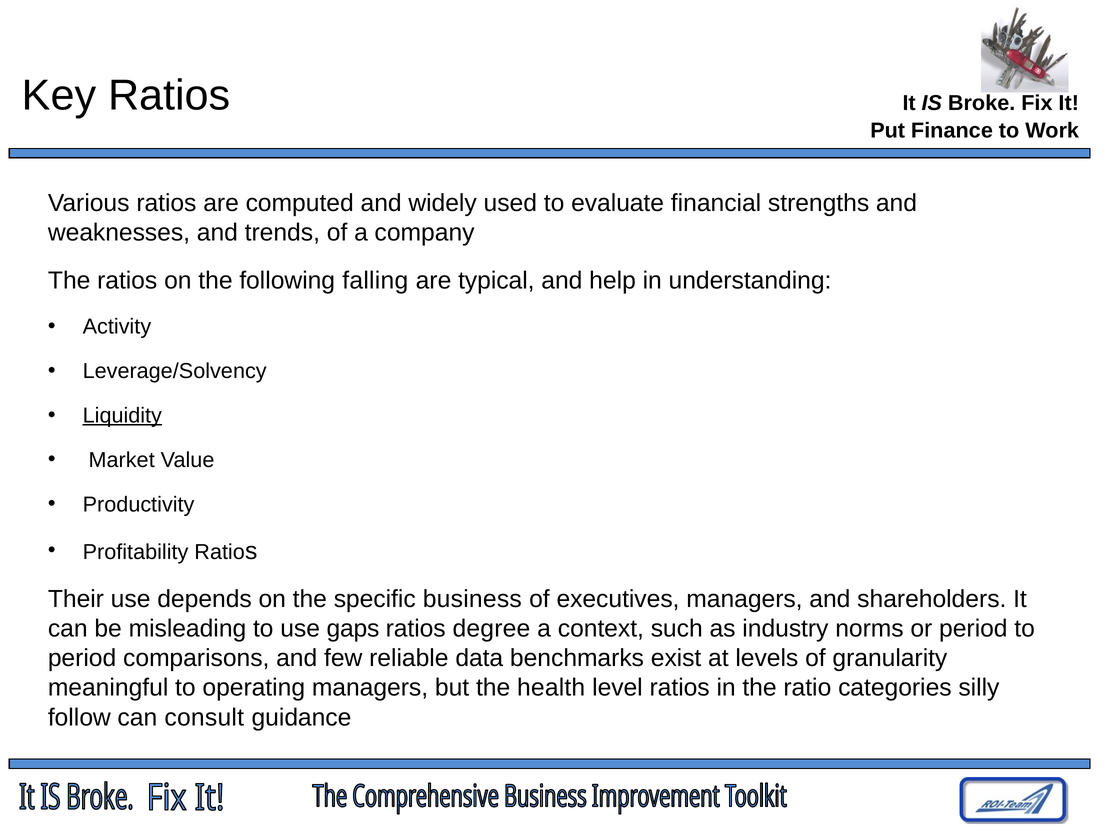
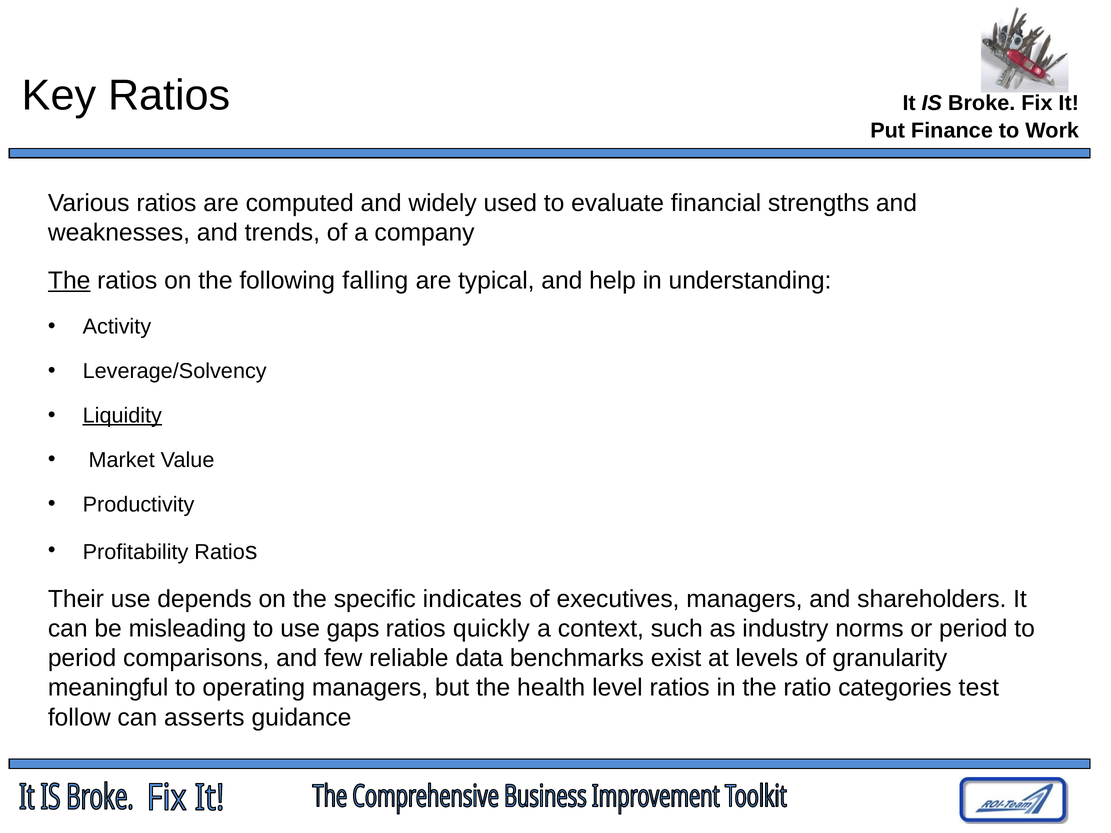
The at (69, 281) underline: none -> present
business: business -> indicates
degree: degree -> quickly
silly: silly -> test
consult: consult -> asserts
